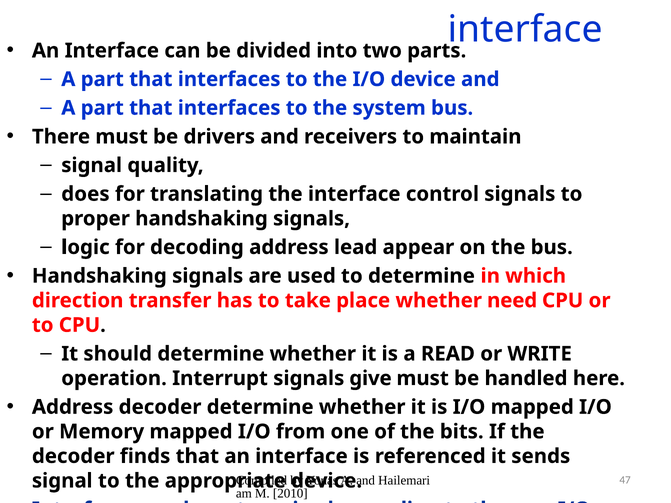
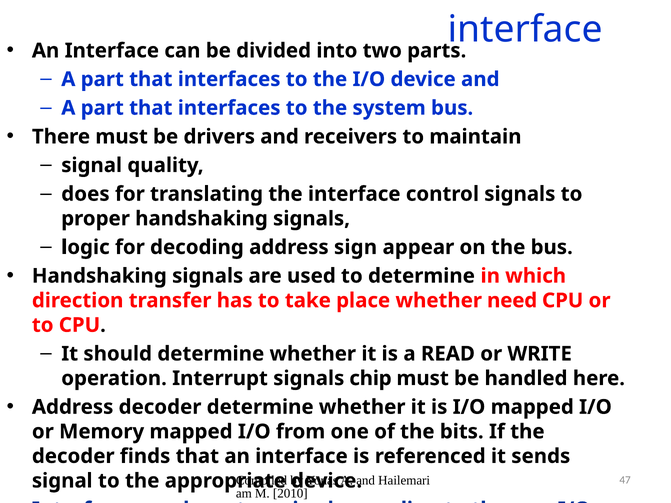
lead: lead -> sign
give: give -> chip
